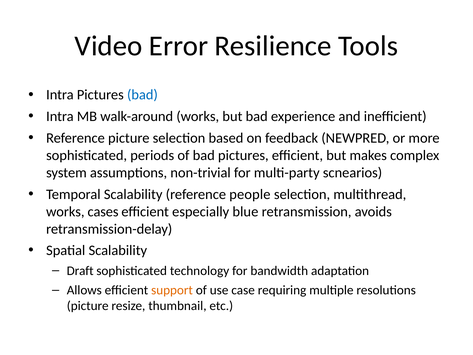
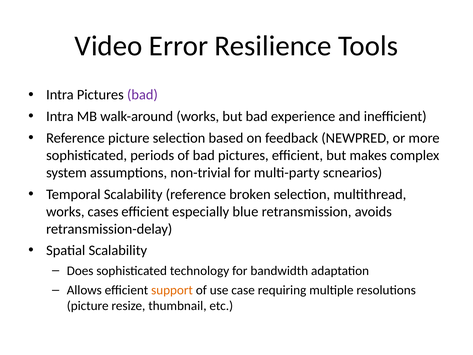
bad at (142, 95) colour: blue -> purple
people: people -> broken
Draft: Draft -> Does
